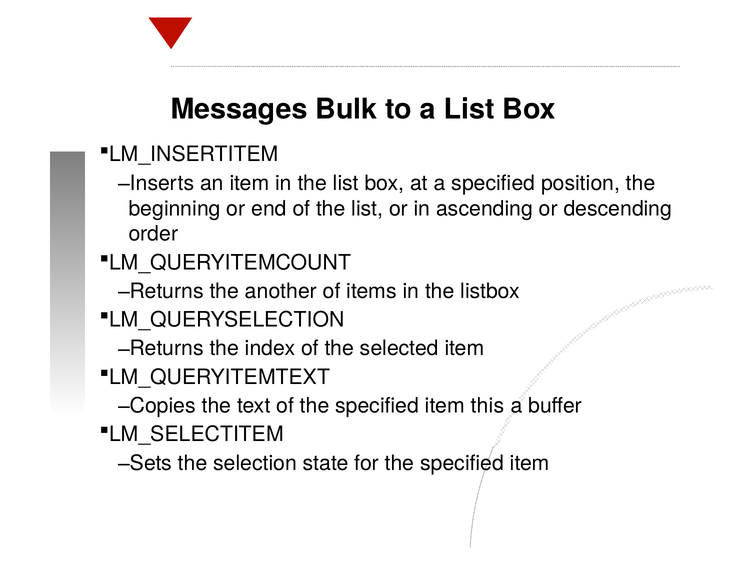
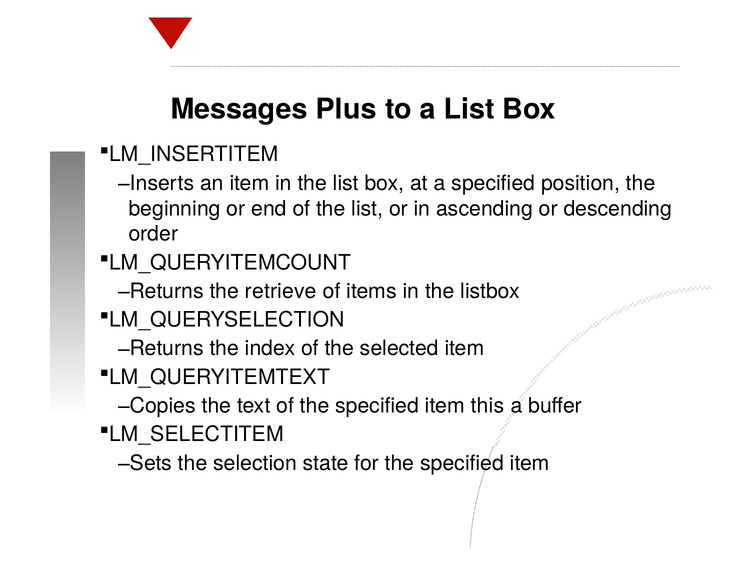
Bulk: Bulk -> Plus
another: another -> retrieve
